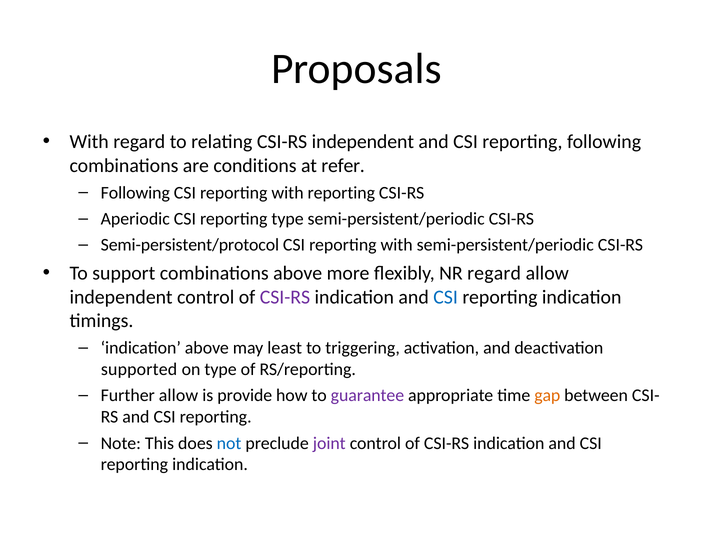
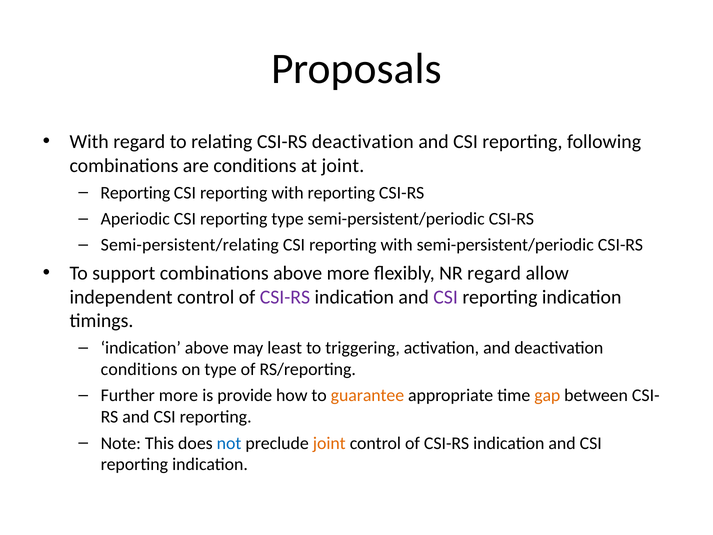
CSI-RS independent: independent -> deactivation
at refer: refer -> joint
Following at (135, 193): Following -> Reporting
Semi-persistent/protocol: Semi-persistent/protocol -> Semi-persistent/relating
CSI at (446, 297) colour: blue -> purple
supported at (139, 369): supported -> conditions
Further allow: allow -> more
guarantee colour: purple -> orange
joint at (329, 443) colour: purple -> orange
